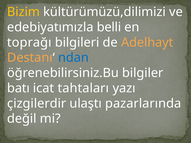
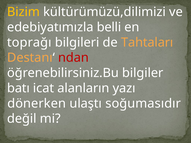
Adelhayt: Adelhayt -> Tahtaları
ndan colour: blue -> red
tahtaları: tahtaları -> alanların
çizgilerdir: çizgilerdir -> dönerken
pazarlarında: pazarlarında -> soğumasıdır
